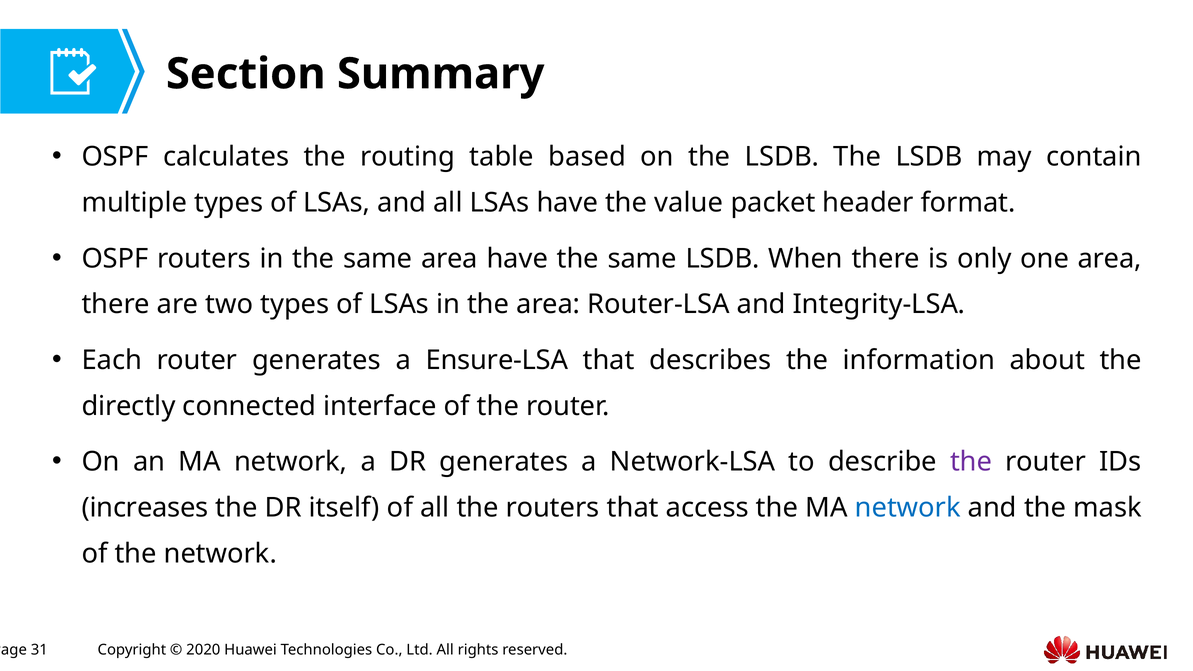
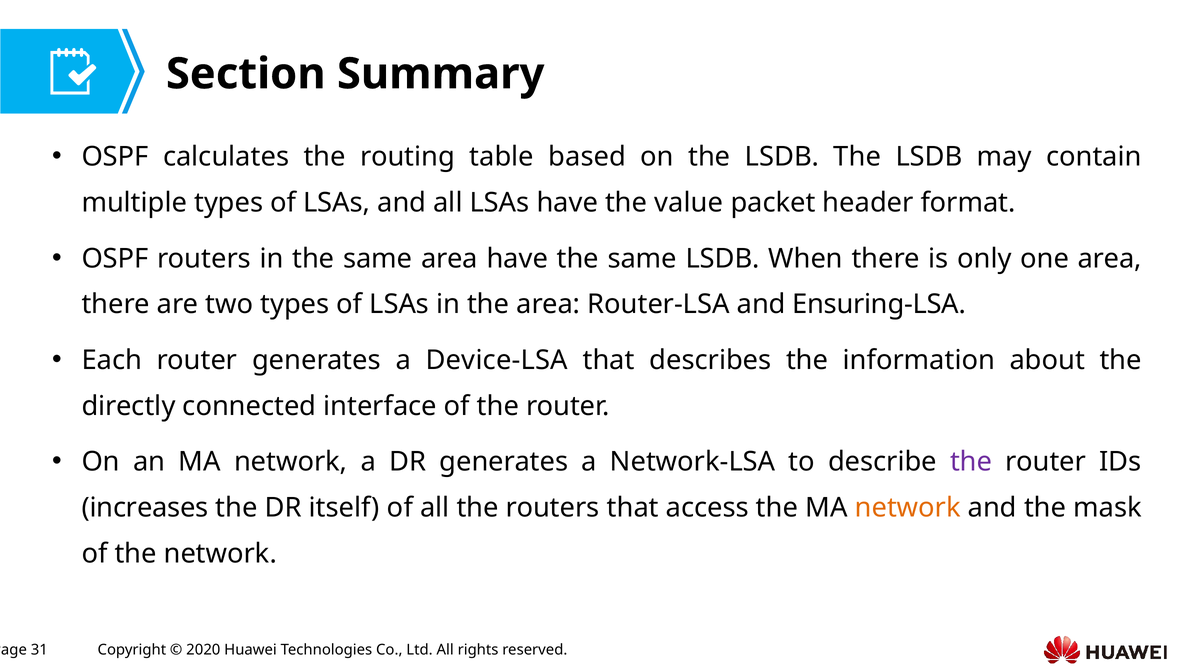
Integrity-LSA: Integrity-LSA -> Ensuring-LSA
Ensure-LSA: Ensure-LSA -> Device-LSA
network at (908, 508) colour: blue -> orange
